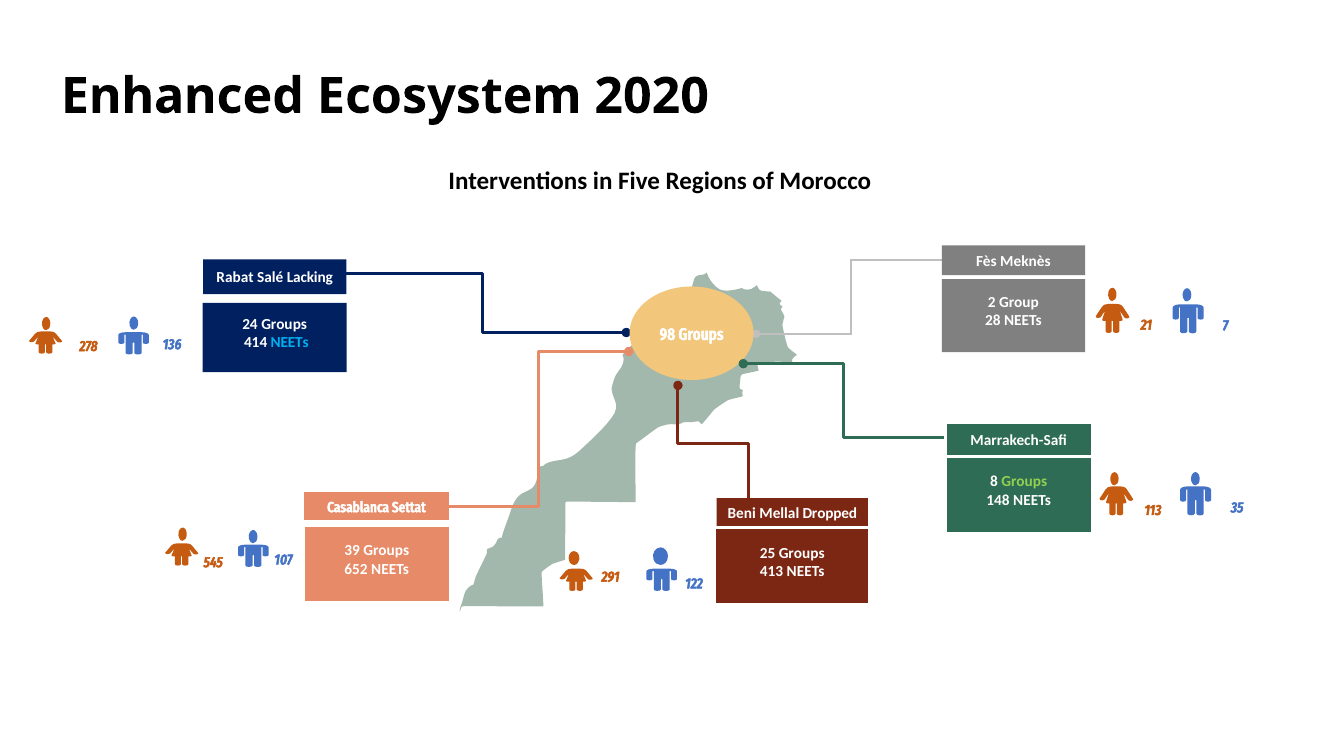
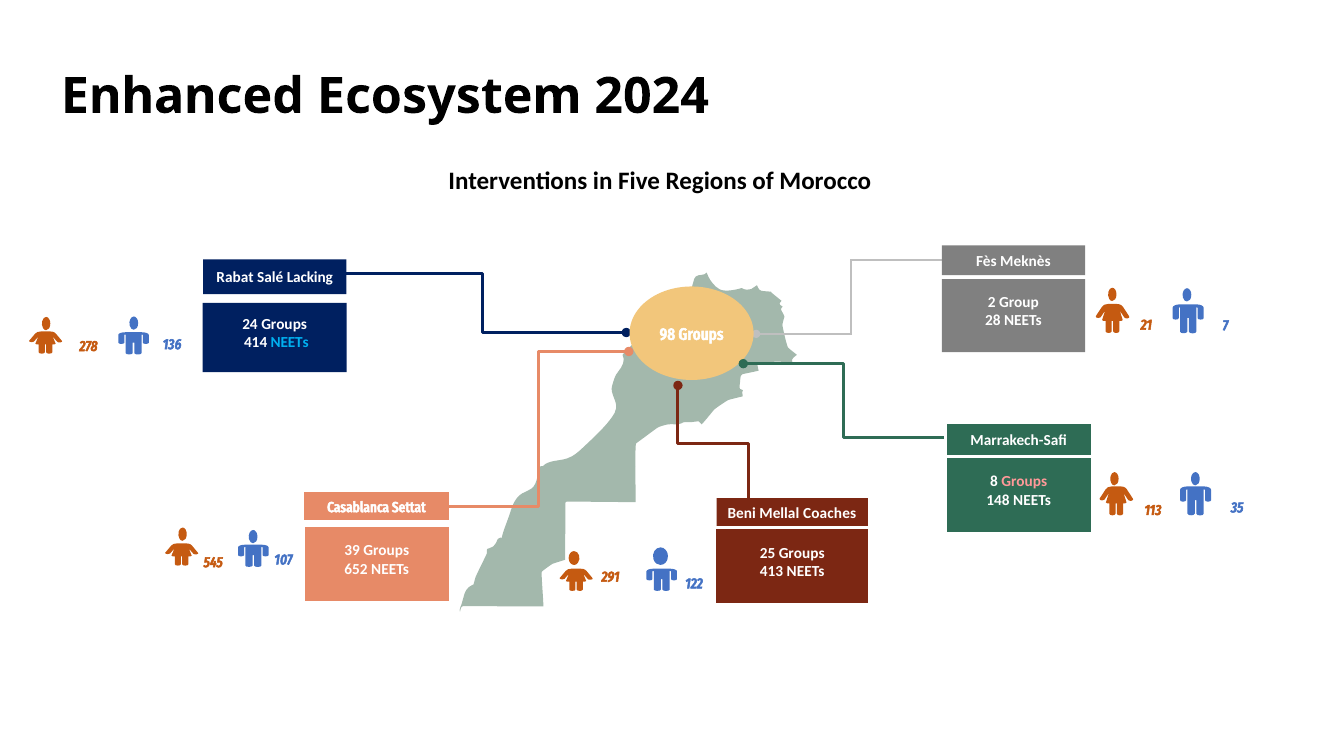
2020: 2020 -> 2024
Groups at (1024, 481) colour: light green -> pink
Dropped: Dropped -> Coaches
